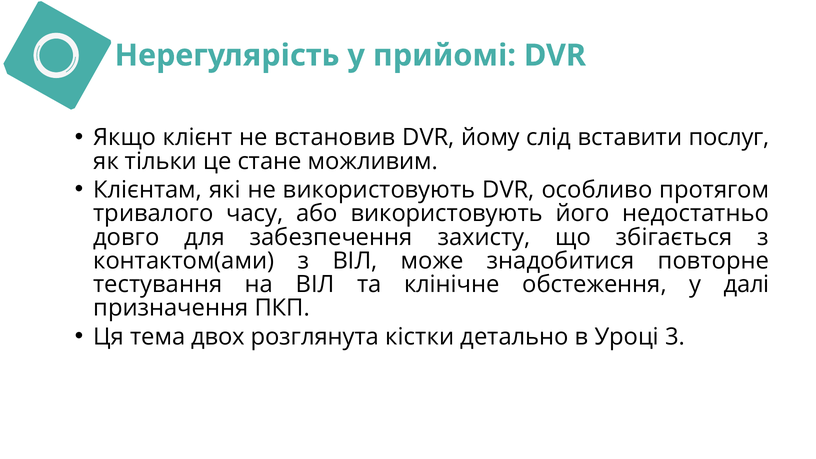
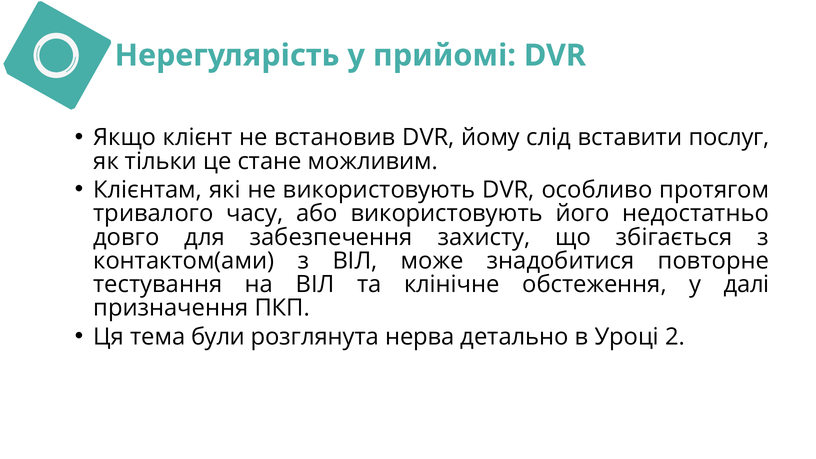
двох: двох -> були
кістки: кістки -> нерва
3: 3 -> 2
